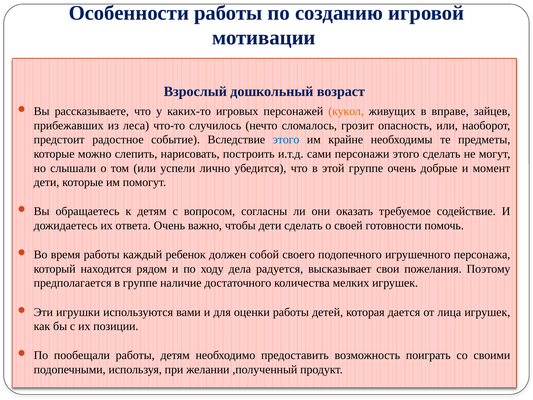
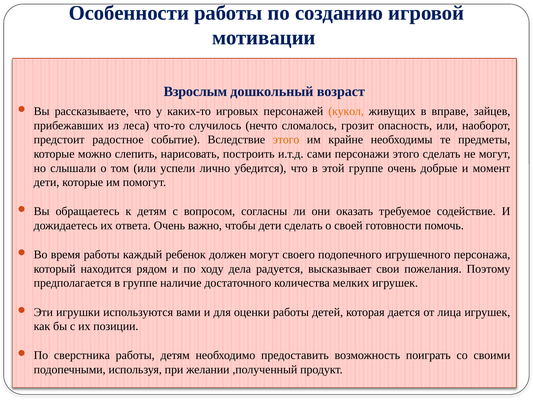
Взрослый: Взрослый -> Взрослым
этого at (286, 140) colour: blue -> orange
должен собой: собой -> могут
пообещали: пообещали -> сверстника
